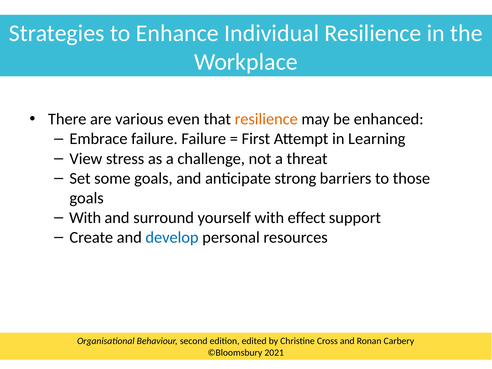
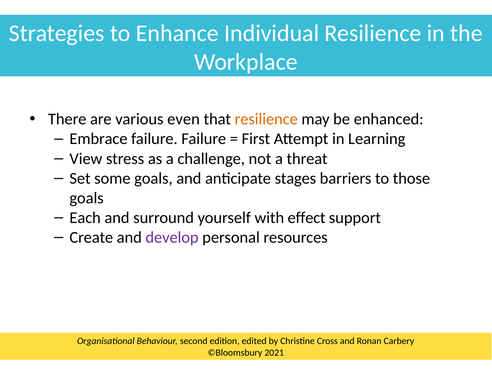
strong: strong -> stages
With at (85, 218): With -> Each
develop colour: blue -> purple
